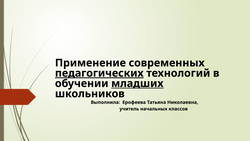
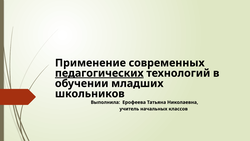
младших underline: present -> none
